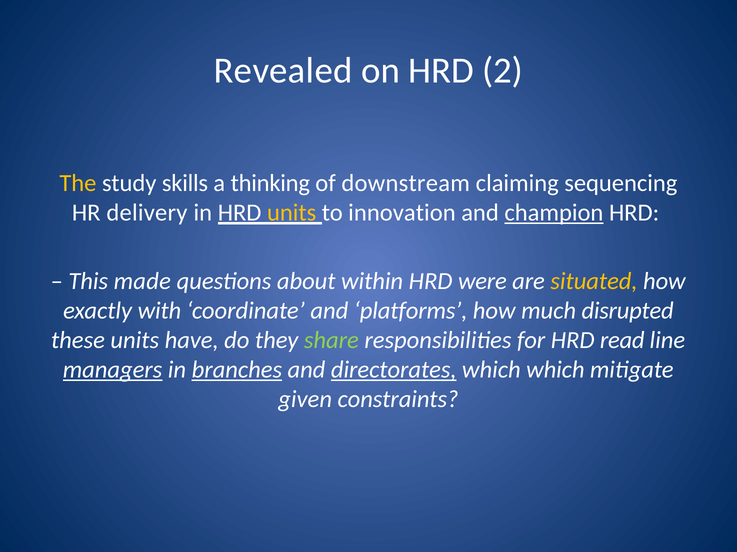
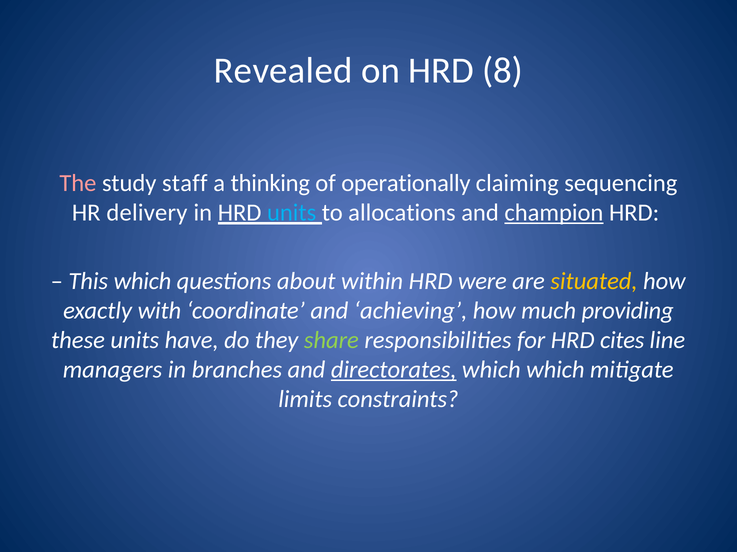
2: 2 -> 8
The colour: yellow -> pink
skills: skills -> staff
downstream: downstream -> operationally
units at (292, 213) colour: yellow -> light blue
innovation: innovation -> allocations
This made: made -> which
platforms: platforms -> achieving
disrupted: disrupted -> providing
read: read -> cites
managers underline: present -> none
branches underline: present -> none
given: given -> limits
